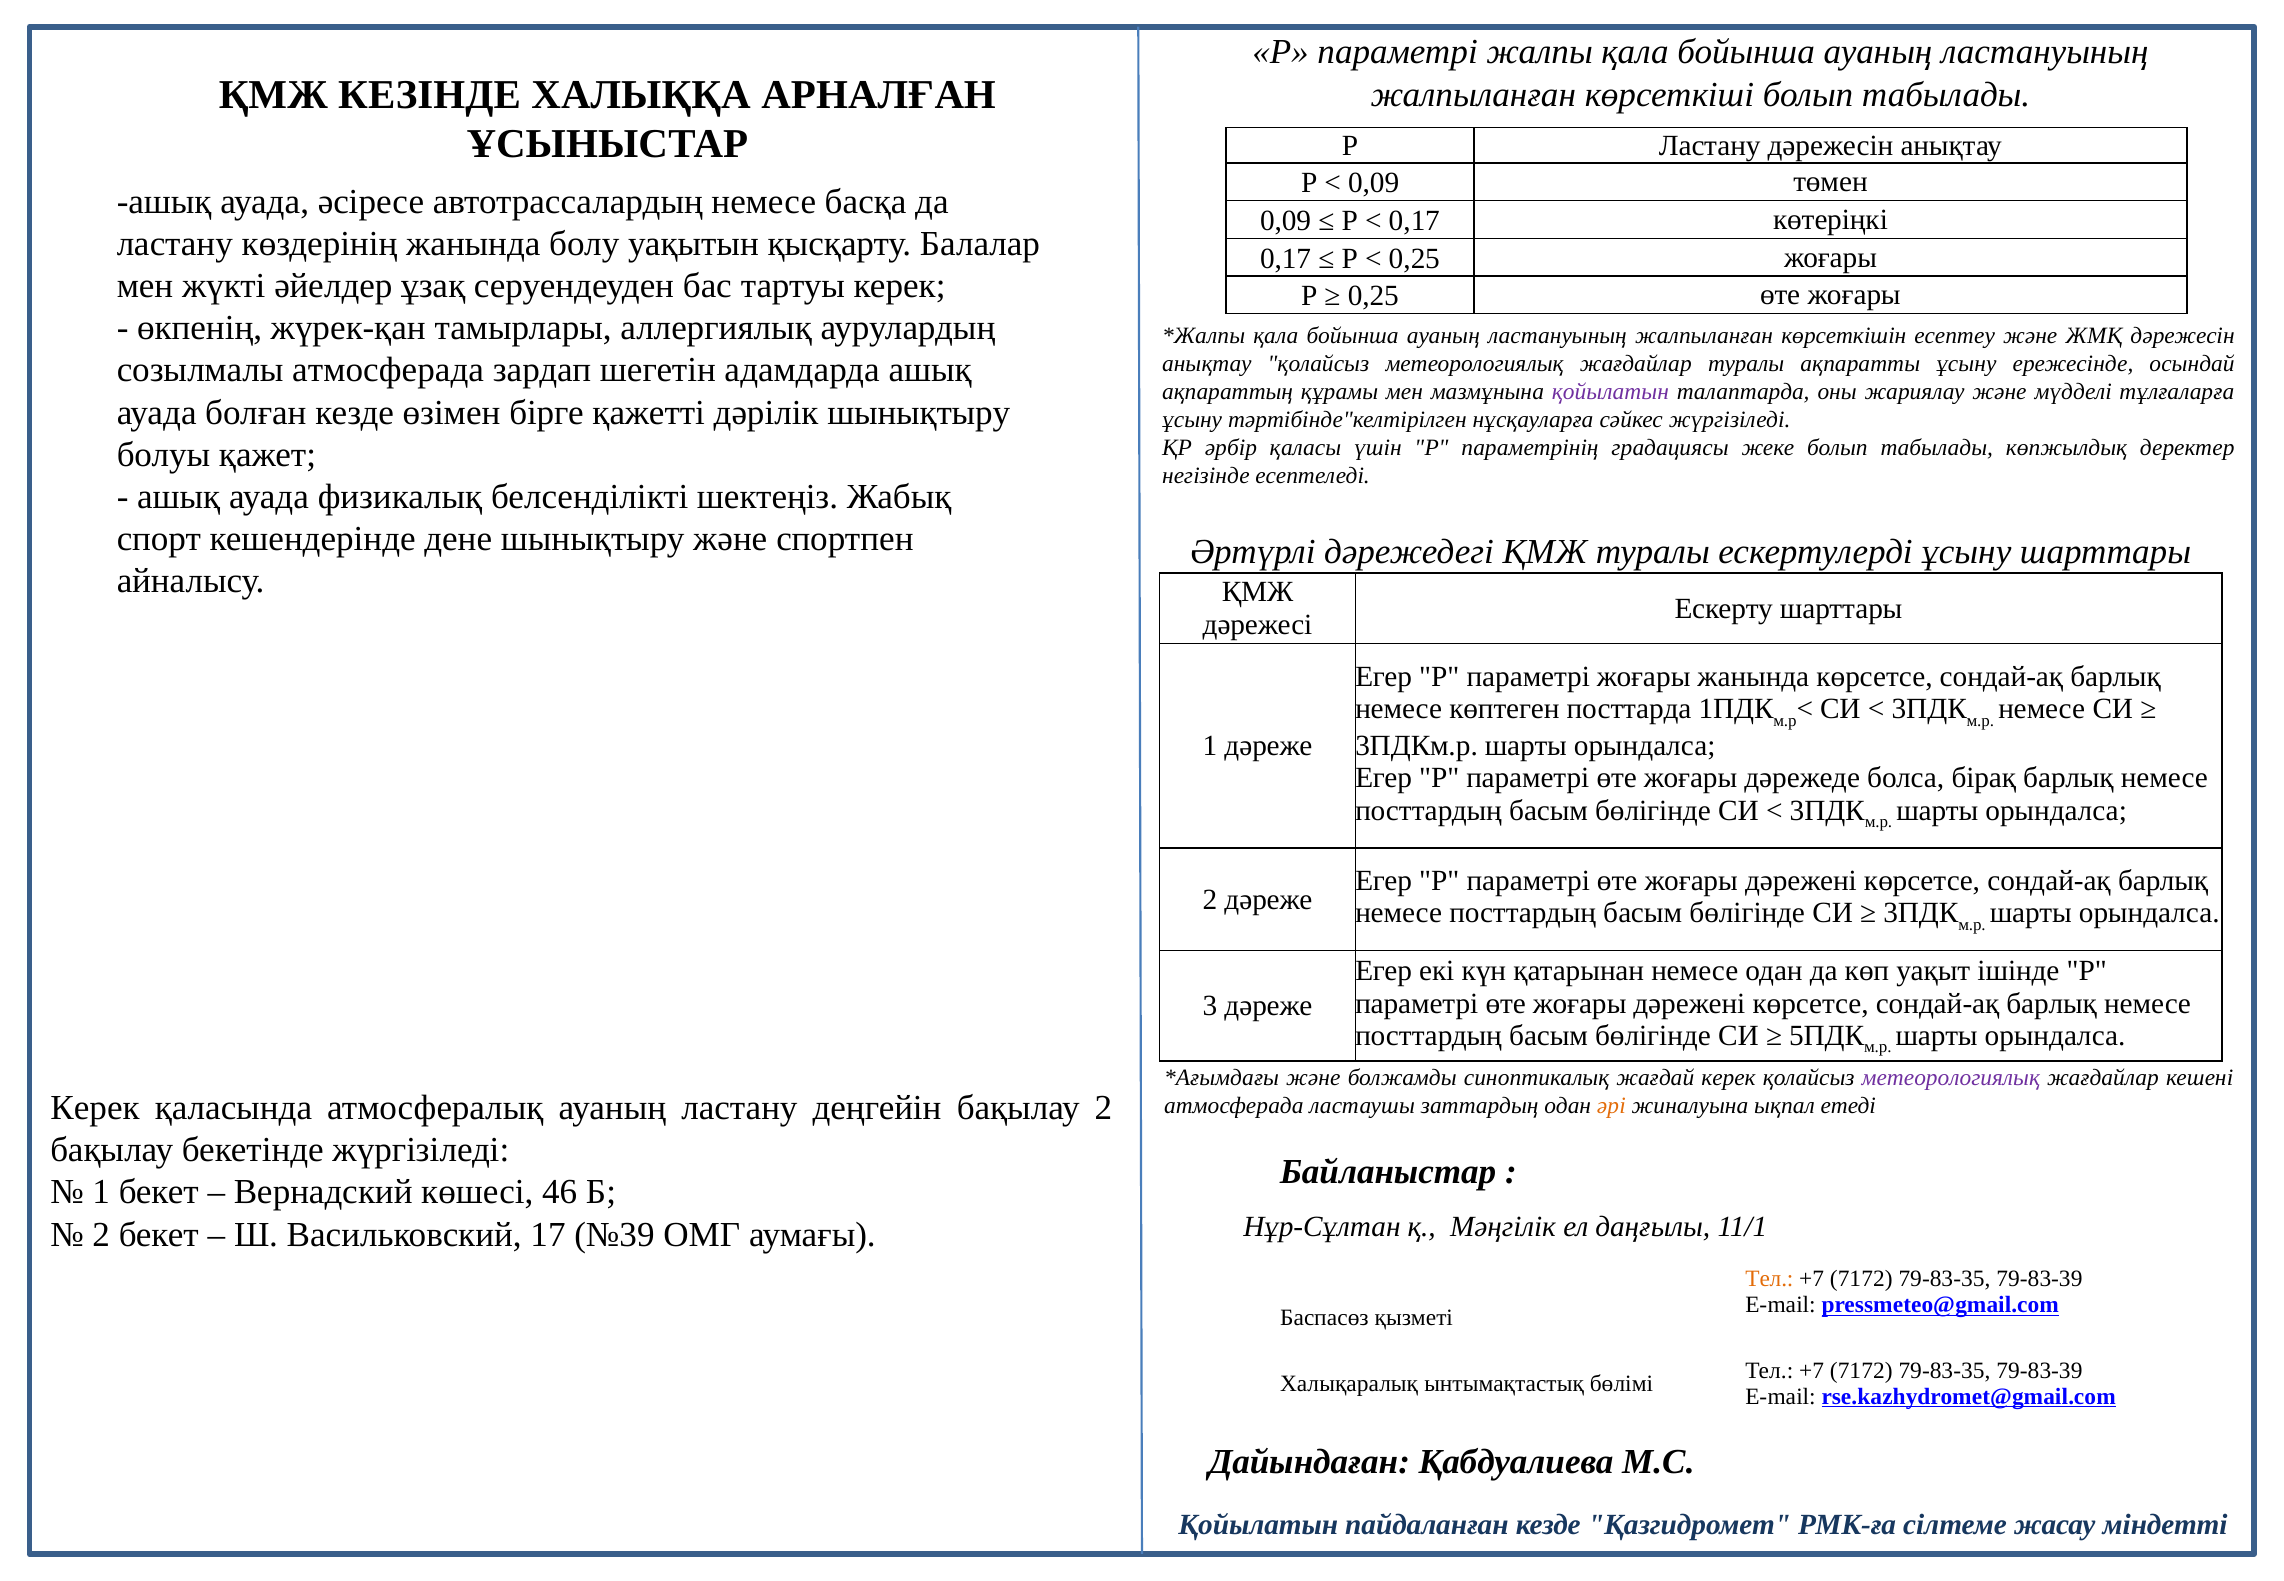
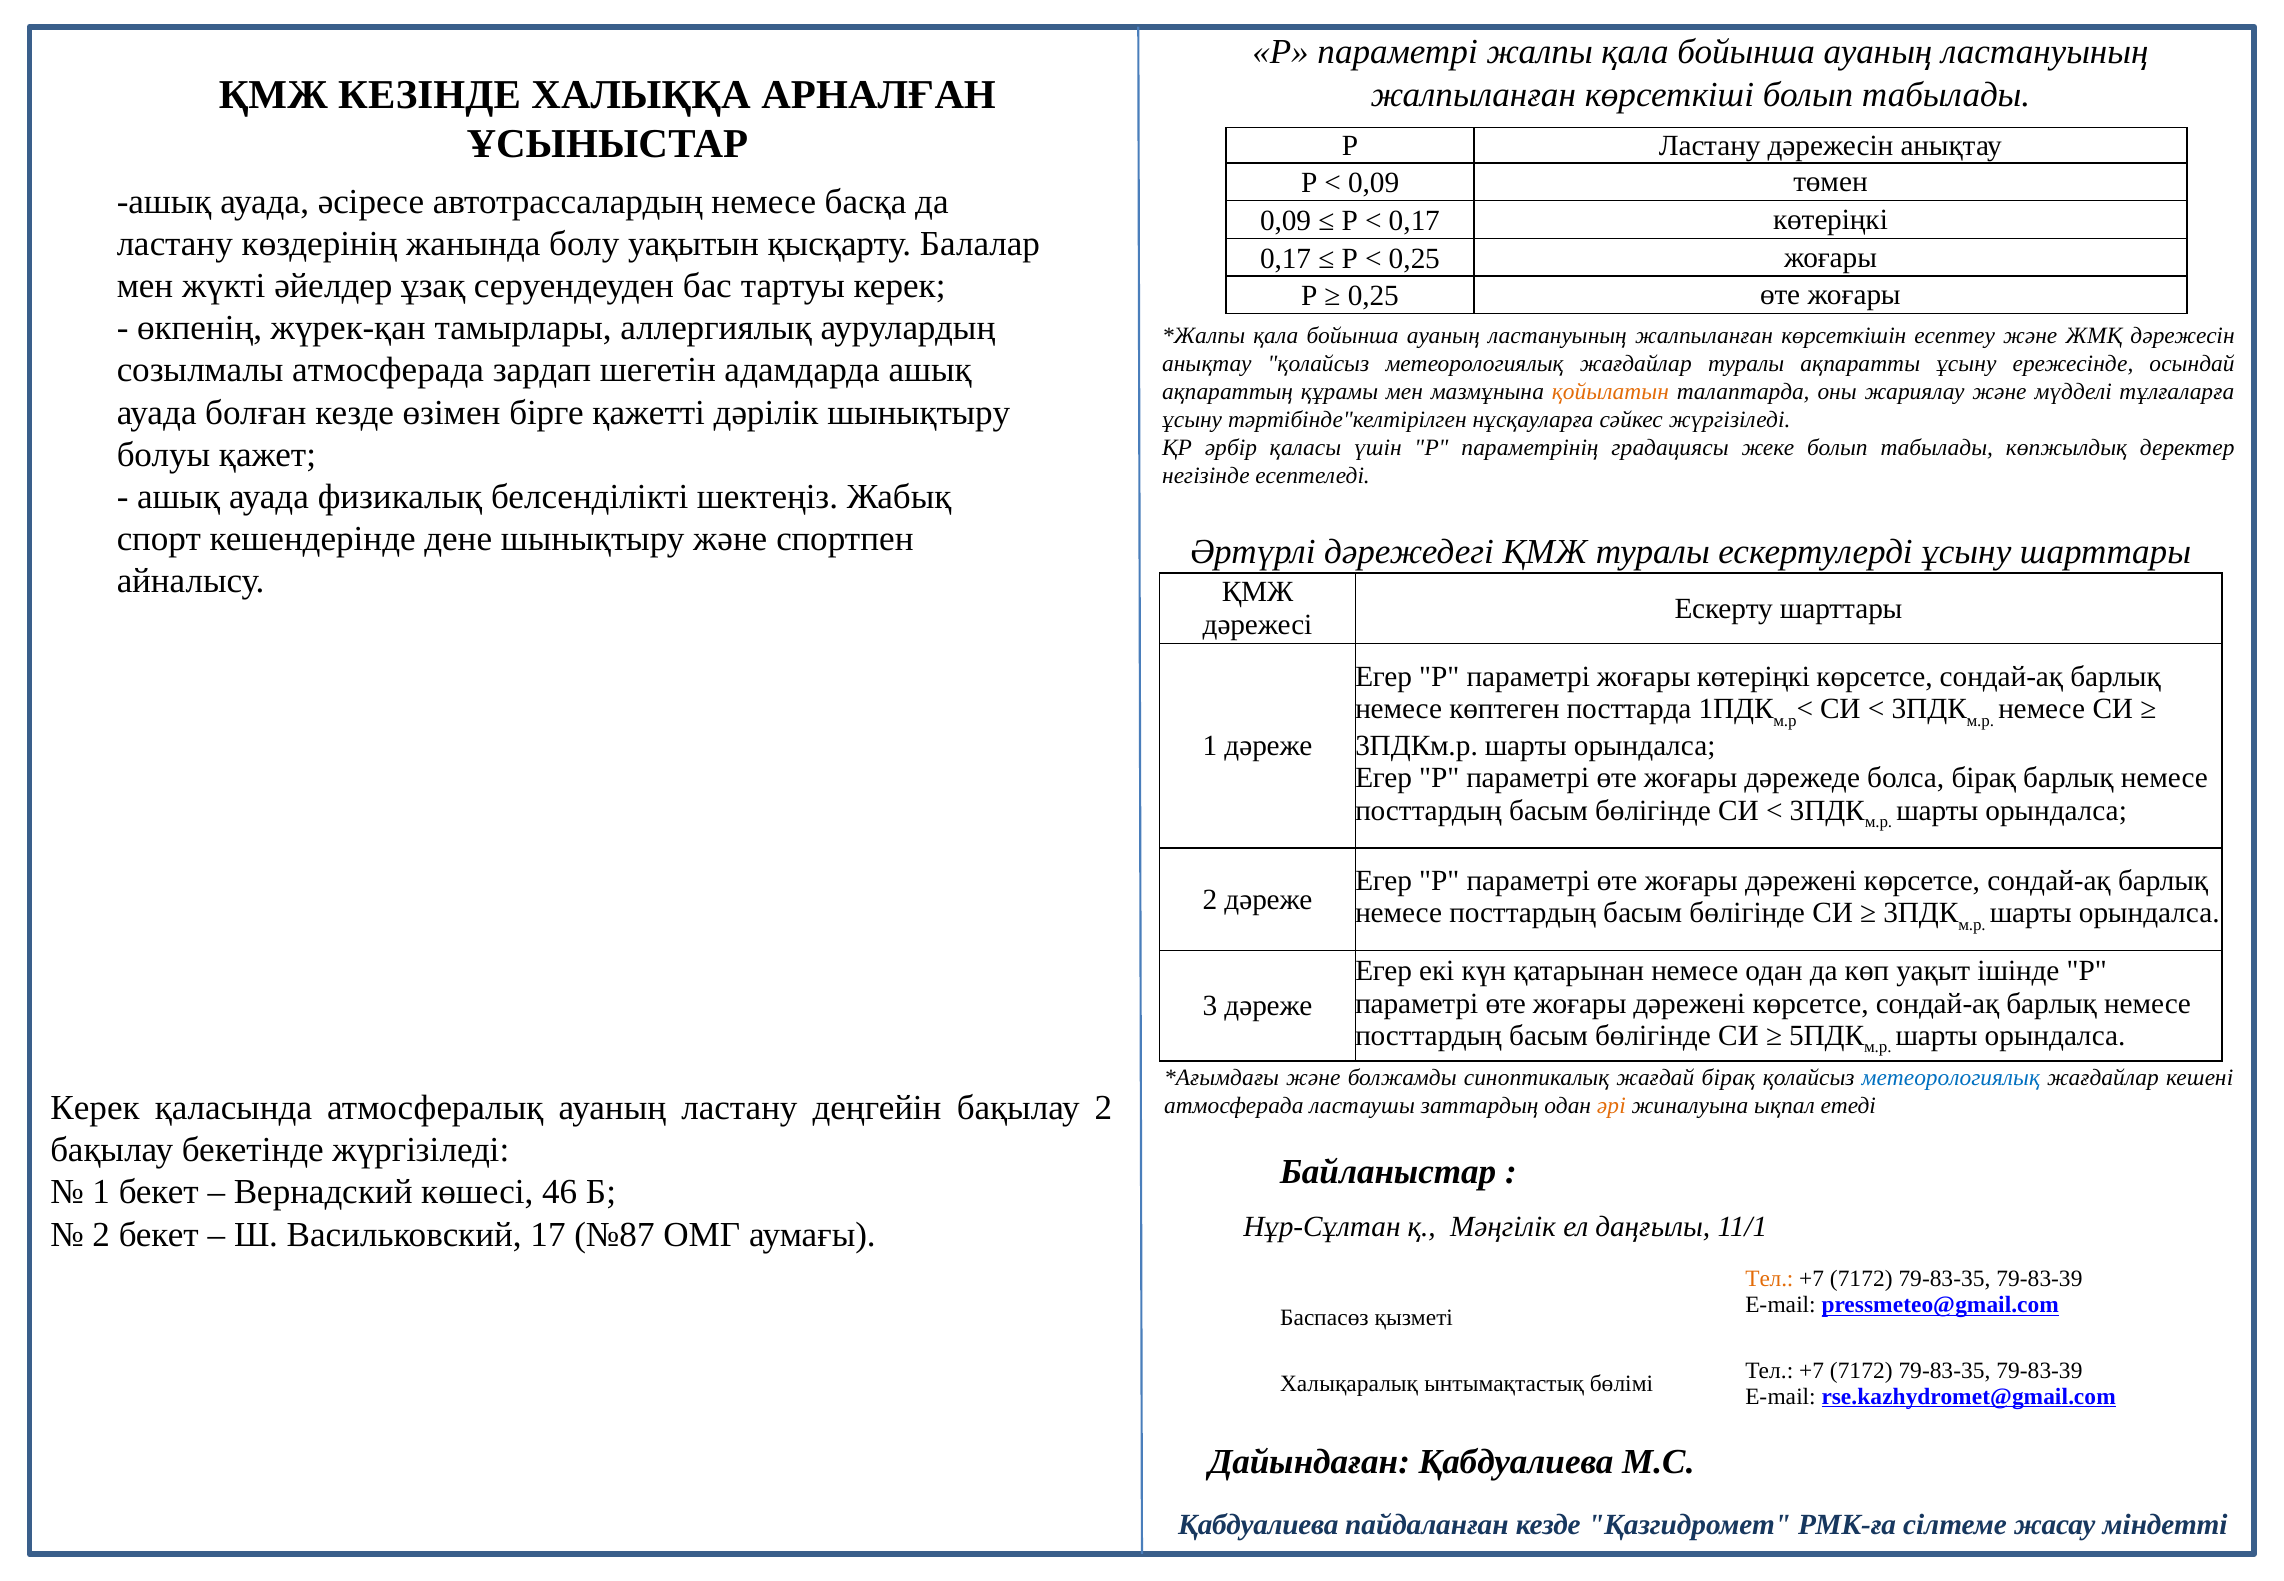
қойылатын at (1610, 392) colour: purple -> orange
жоғары жанында: жанында -> көтеріңкі
жағдай керек: керек -> бірақ
метеорологиялық at (1951, 1078) colour: purple -> blue
№39: №39 -> №87
Қойылатын at (1258, 1525): Қойылатын -> Қабдуалиева
